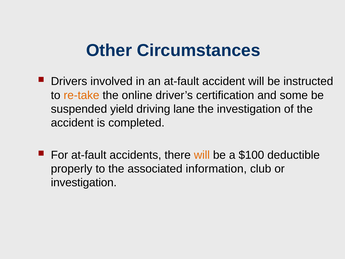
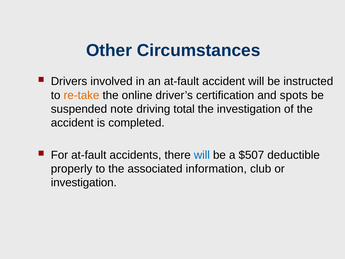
some: some -> spots
yield: yield -> note
lane: lane -> total
will at (202, 155) colour: orange -> blue
$100: $100 -> $507
